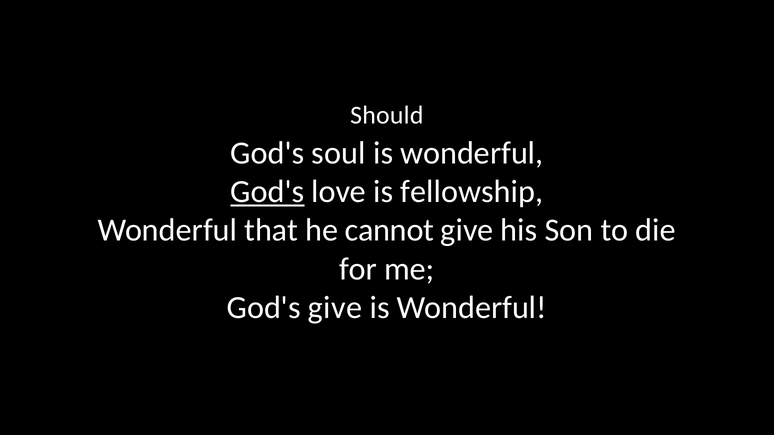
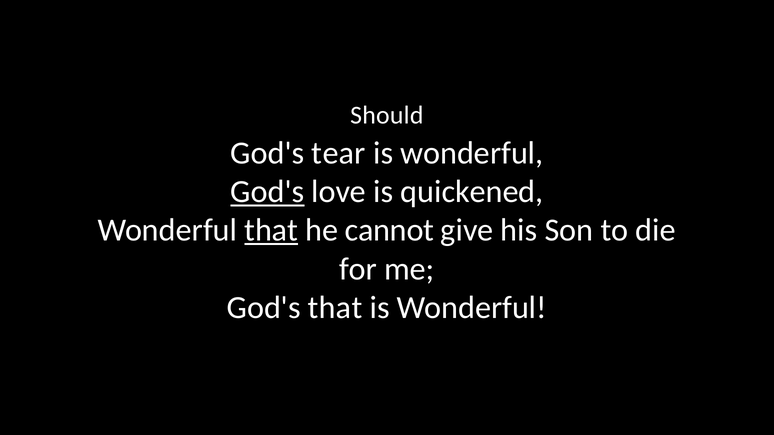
soul: soul -> tear
fellowship: fellowship -> quickened
that at (271, 231) underline: none -> present
God's give: give -> that
